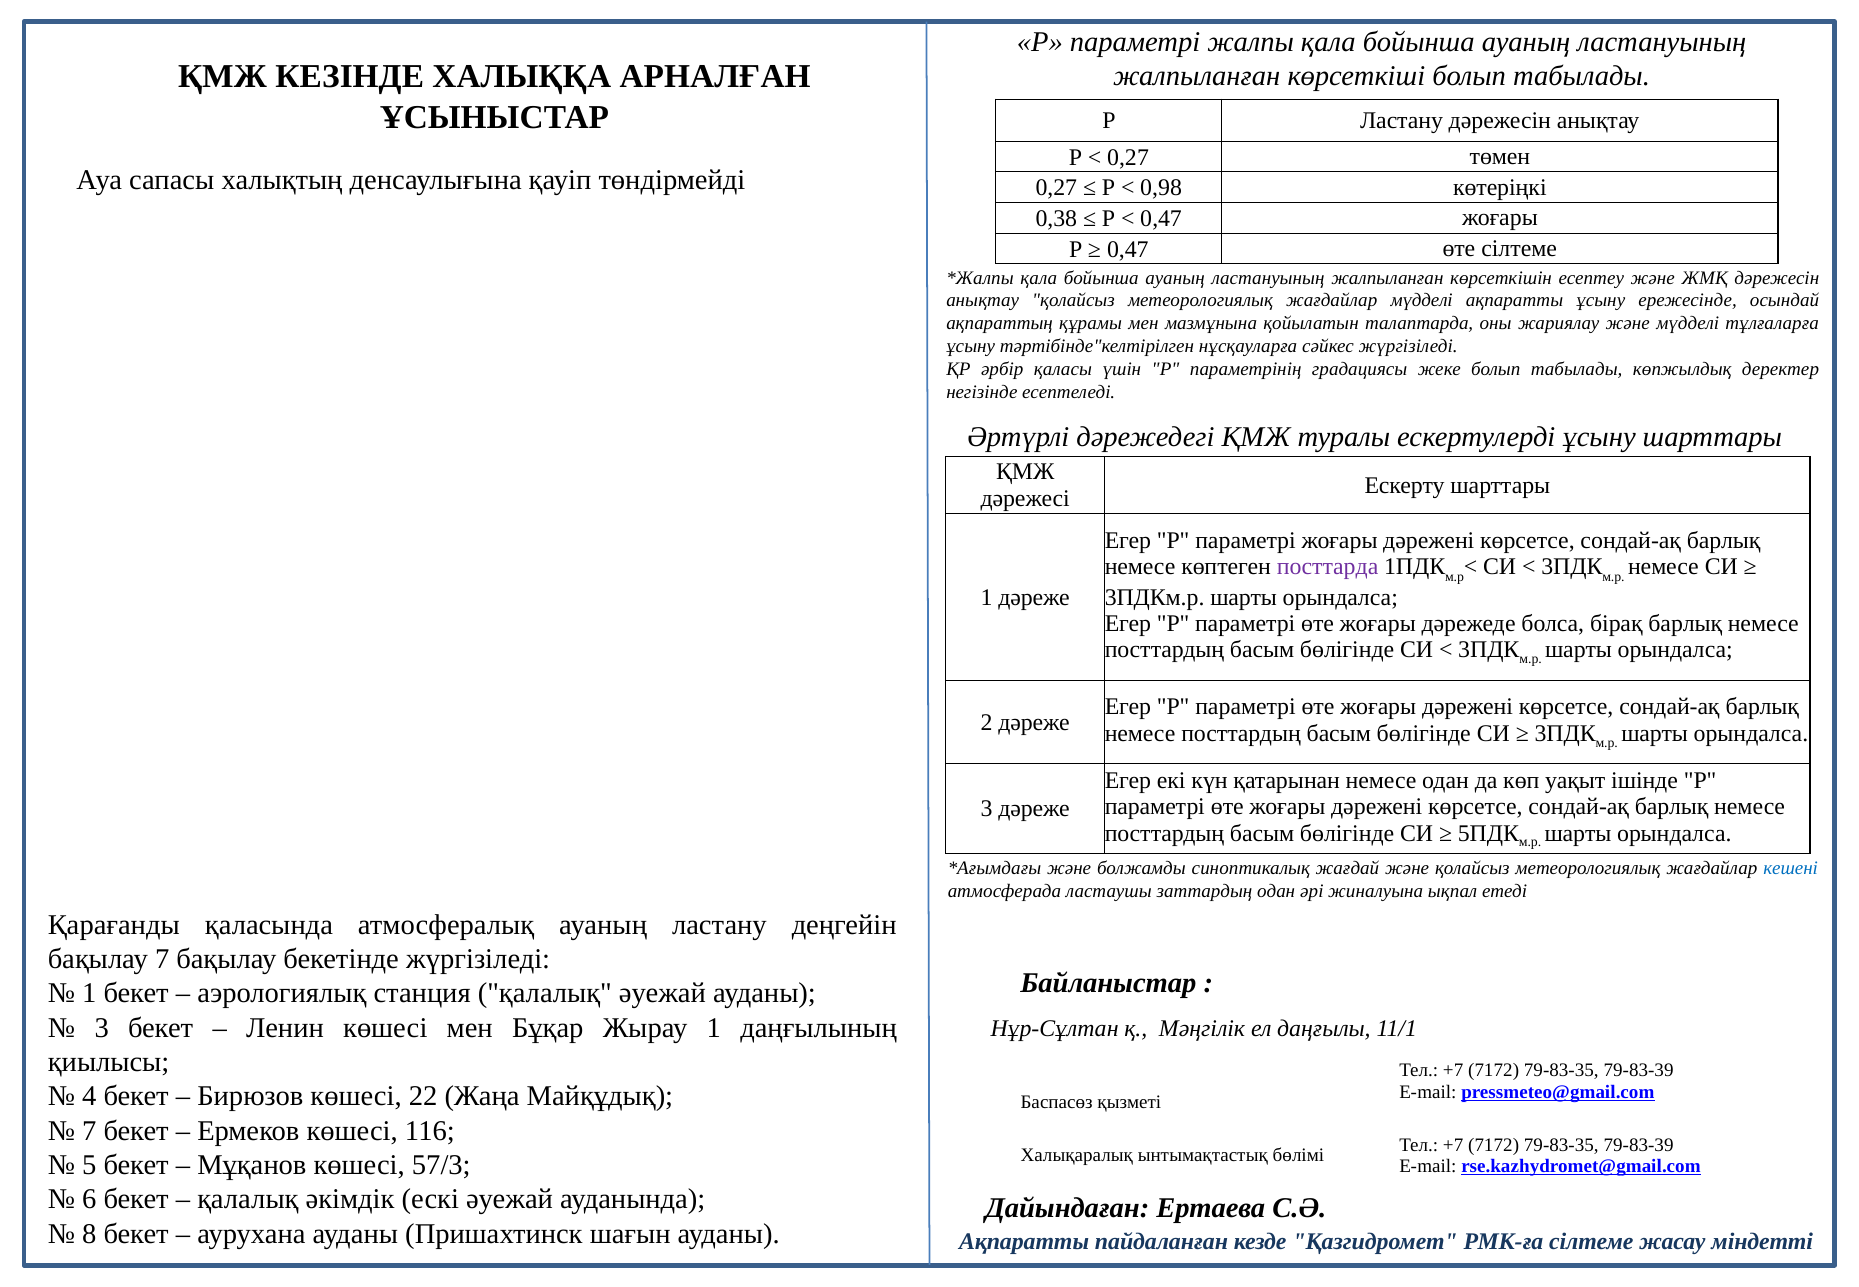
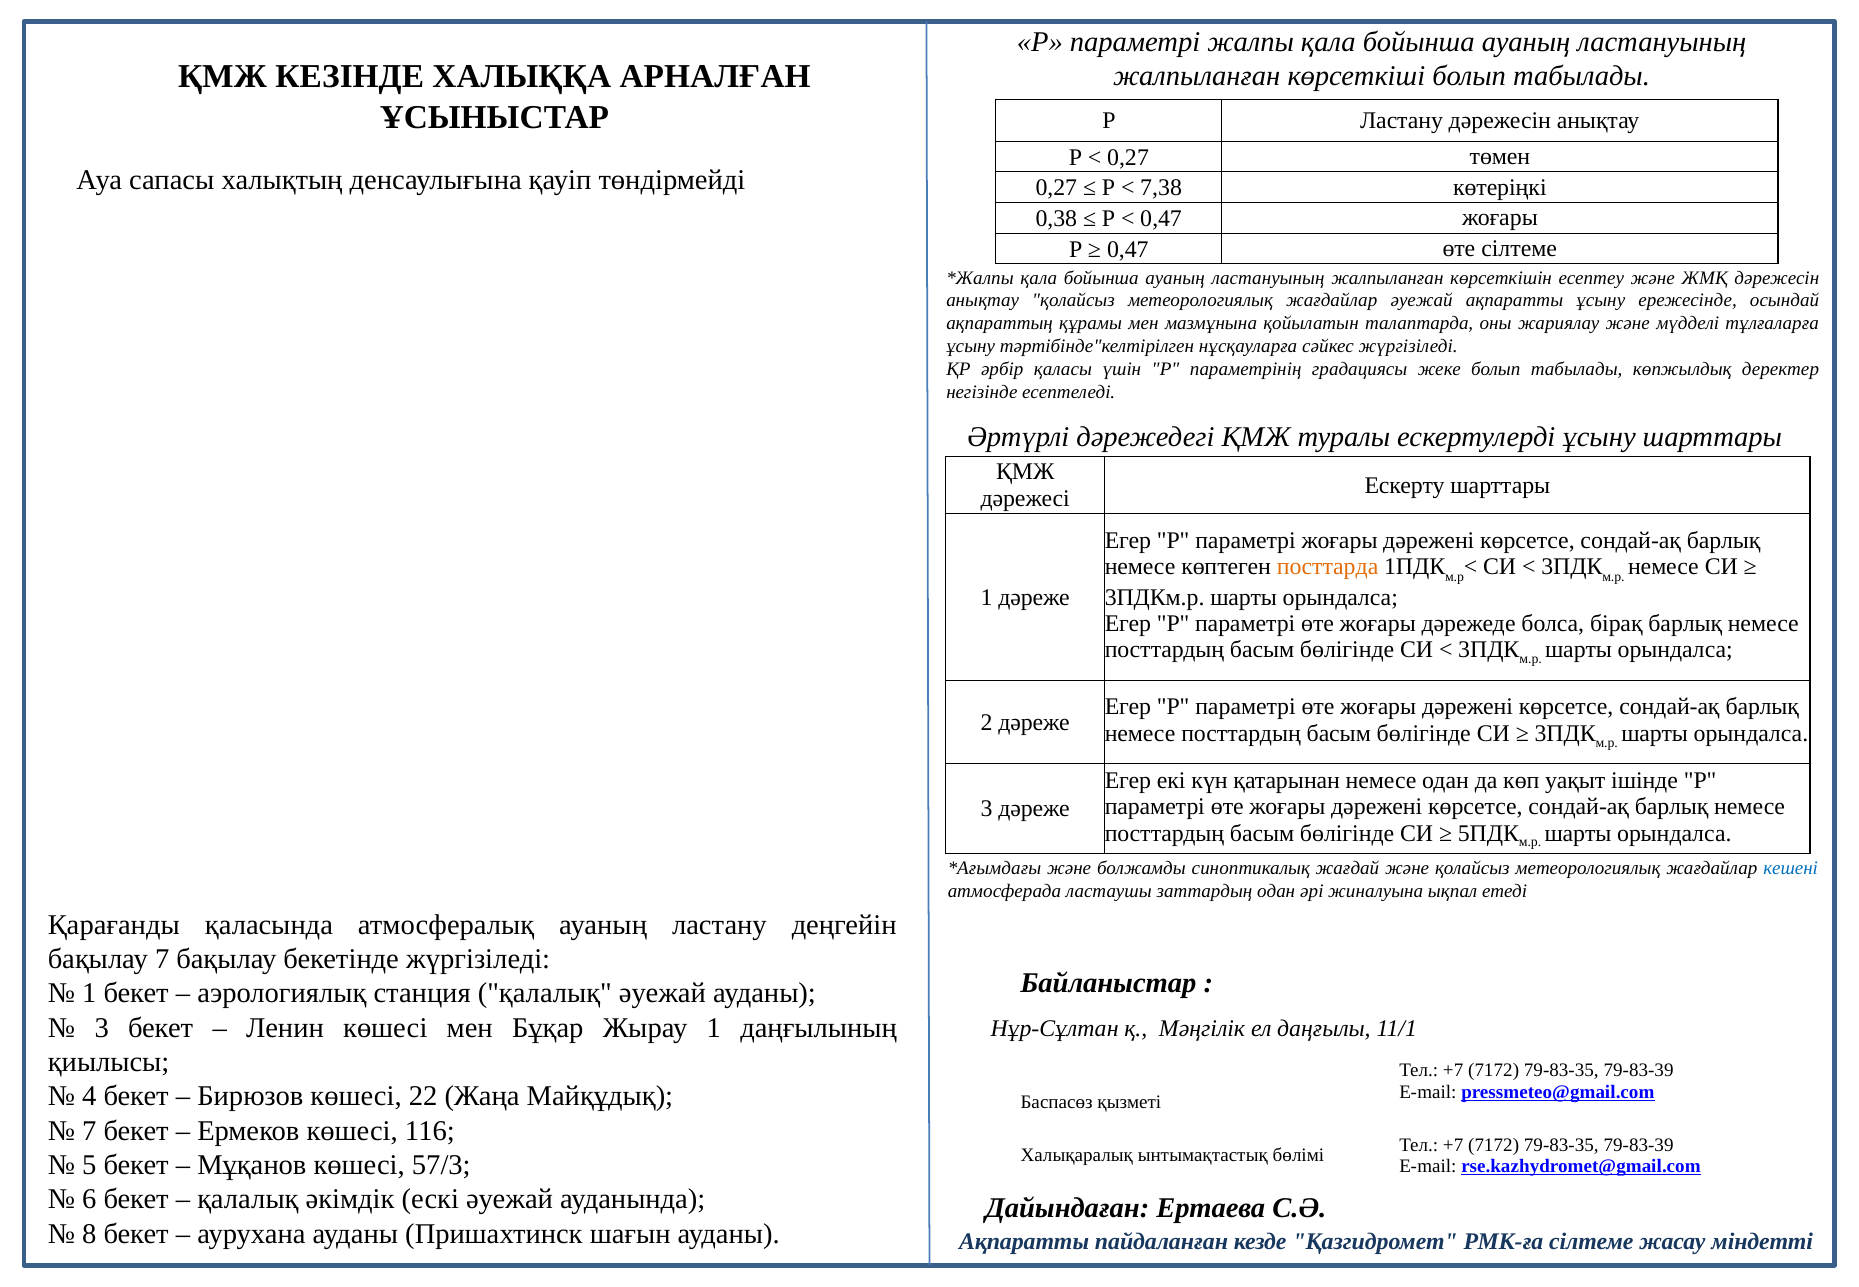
0,98: 0,98 -> 7,38
жағдайлар мүдделі: мүдделі -> әуежай
посттарда colour: purple -> orange
